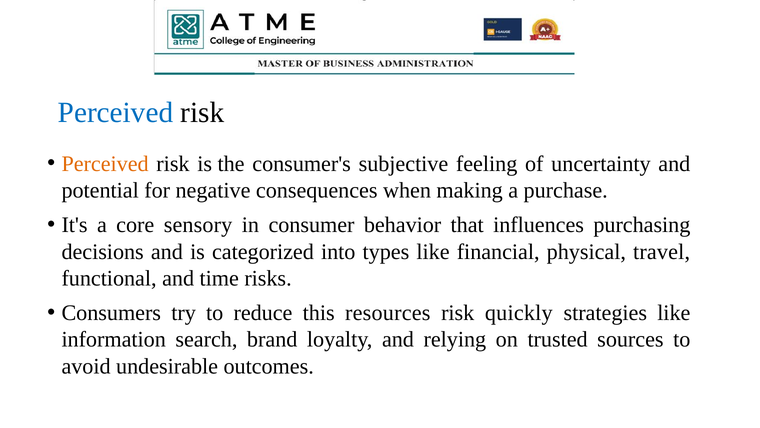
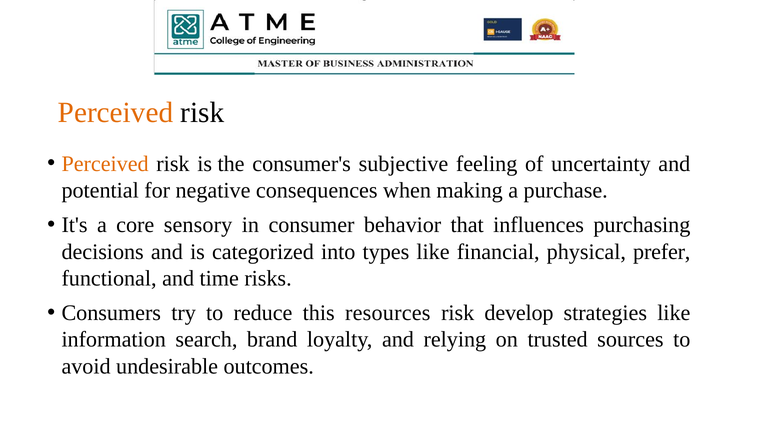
Perceived at (116, 112) colour: blue -> orange
travel: travel -> prefer
quickly: quickly -> develop
